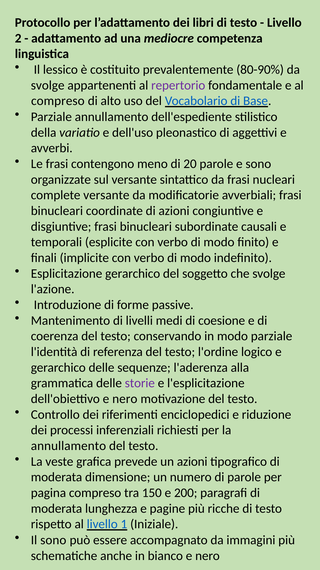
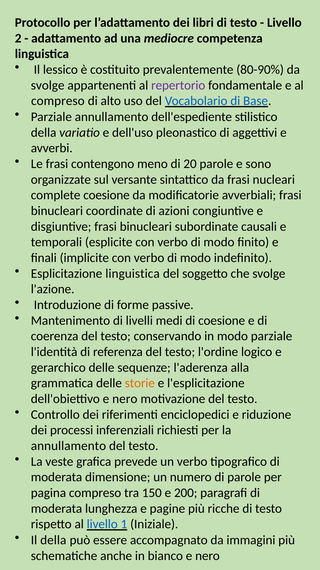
complete versante: versante -> coesione
Esplicitazione gerarchico: gerarchico -> linguistica
storie colour: purple -> orange
un azioni: azioni -> verbo
Il sono: sono -> della
